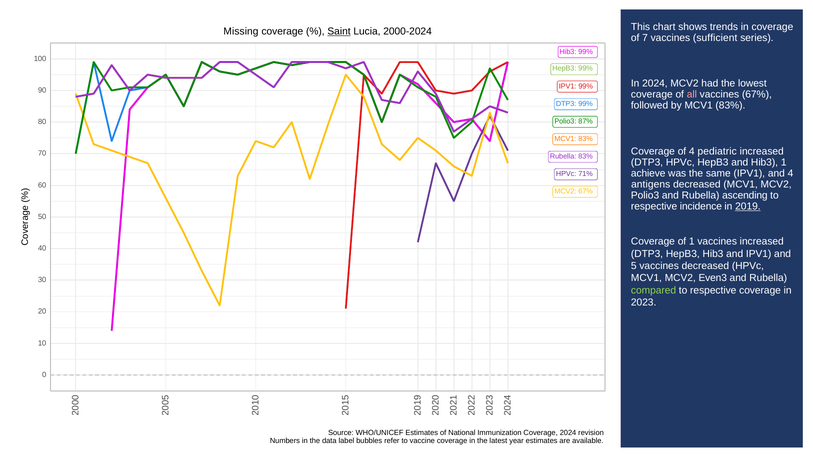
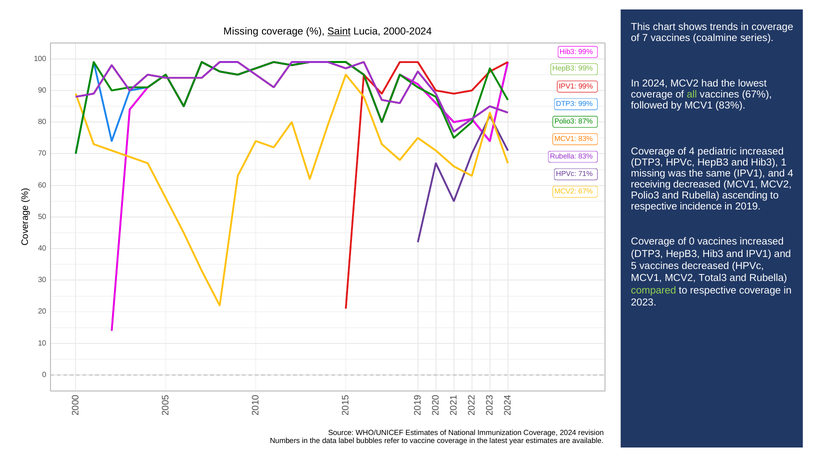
sufficient: sufficient -> coalmine
all colour: pink -> light green
achieve at (648, 173): achieve -> missing
antigens: antigens -> receiving
2019 underline: present -> none
of 1: 1 -> 0
Even3: Even3 -> Total3
